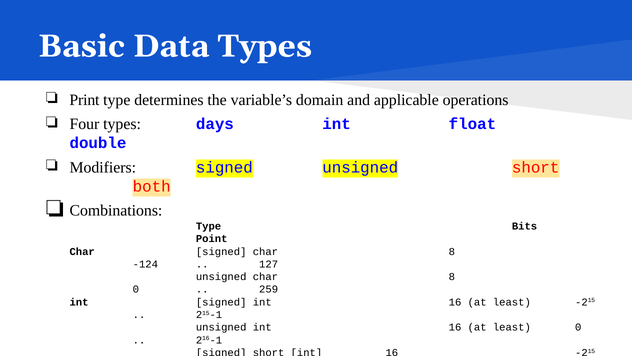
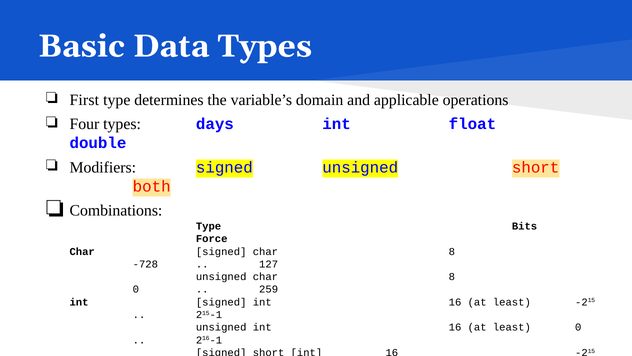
Print: Print -> First
Point: Point -> Force
-124: -124 -> -728
